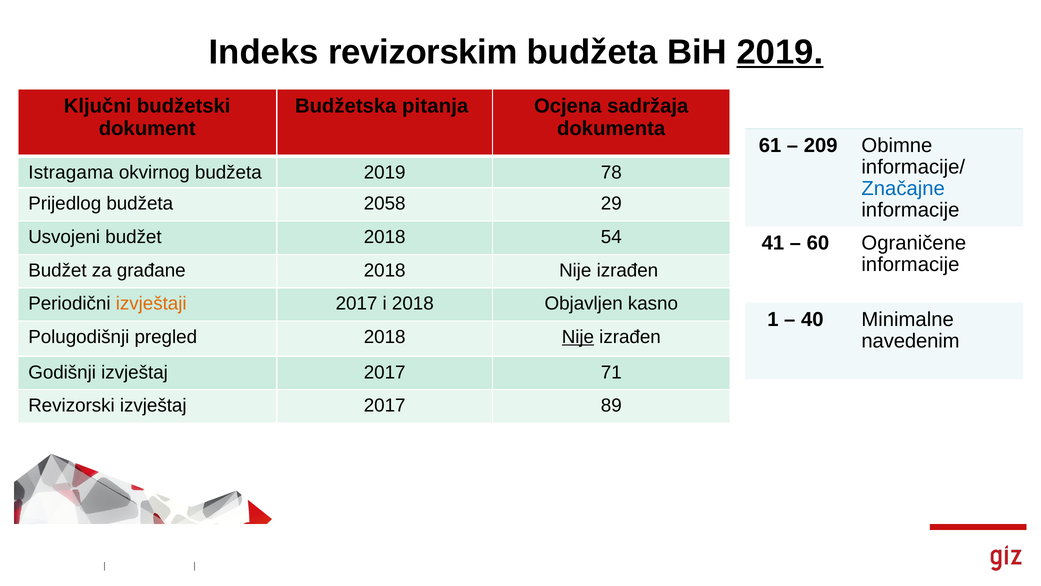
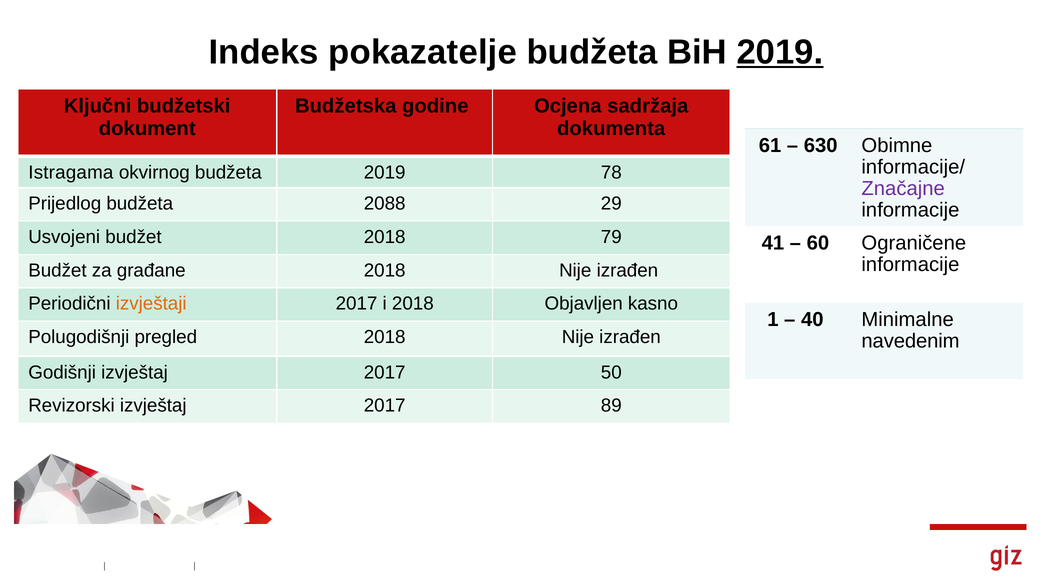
revizorskim: revizorskim -> pokazatelje
pitanja: pitanja -> godine
209: 209 -> 630
Značajne colour: blue -> purple
2058: 2058 -> 2088
54: 54 -> 79
Nije at (578, 337) underline: present -> none
71: 71 -> 50
